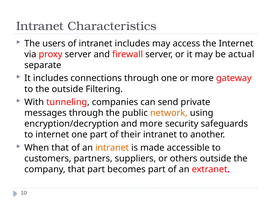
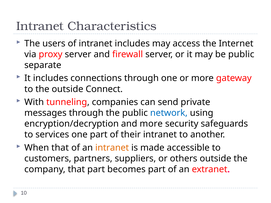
be actual: actual -> public
Filtering: Filtering -> Connect
network colour: orange -> blue
to internet: internet -> services
